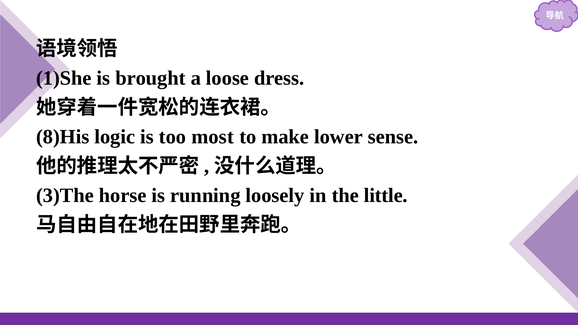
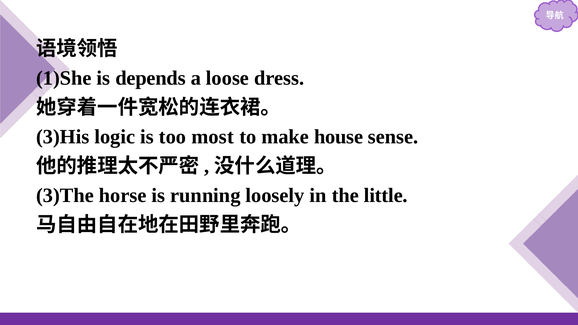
brought: brought -> depends
8)His: 8)His -> 3)His
lower: lower -> house
